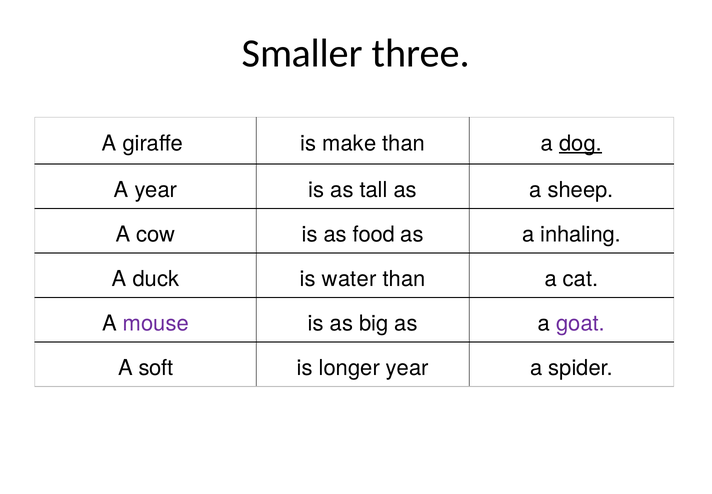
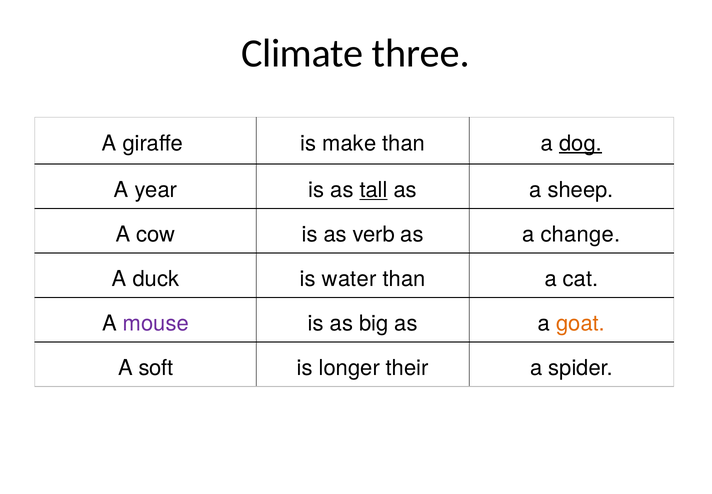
Smaller: Smaller -> Climate
tall underline: none -> present
food: food -> verb
inhaling: inhaling -> change
goat colour: purple -> orange
longer year: year -> their
